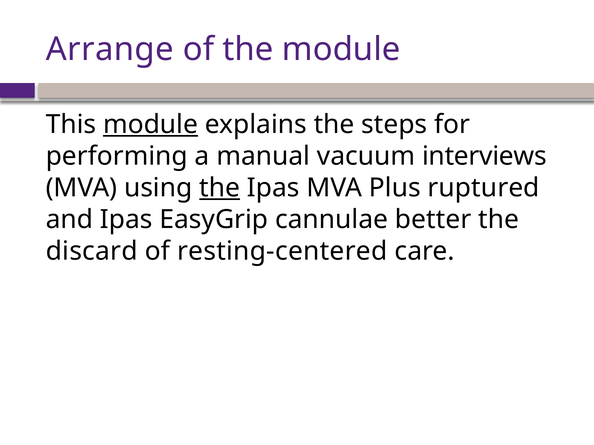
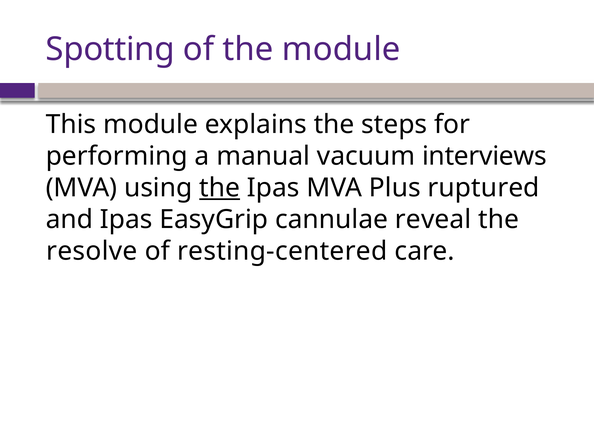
Arrange: Arrange -> Spotting
module at (150, 125) underline: present -> none
better: better -> reveal
discard: discard -> resolve
